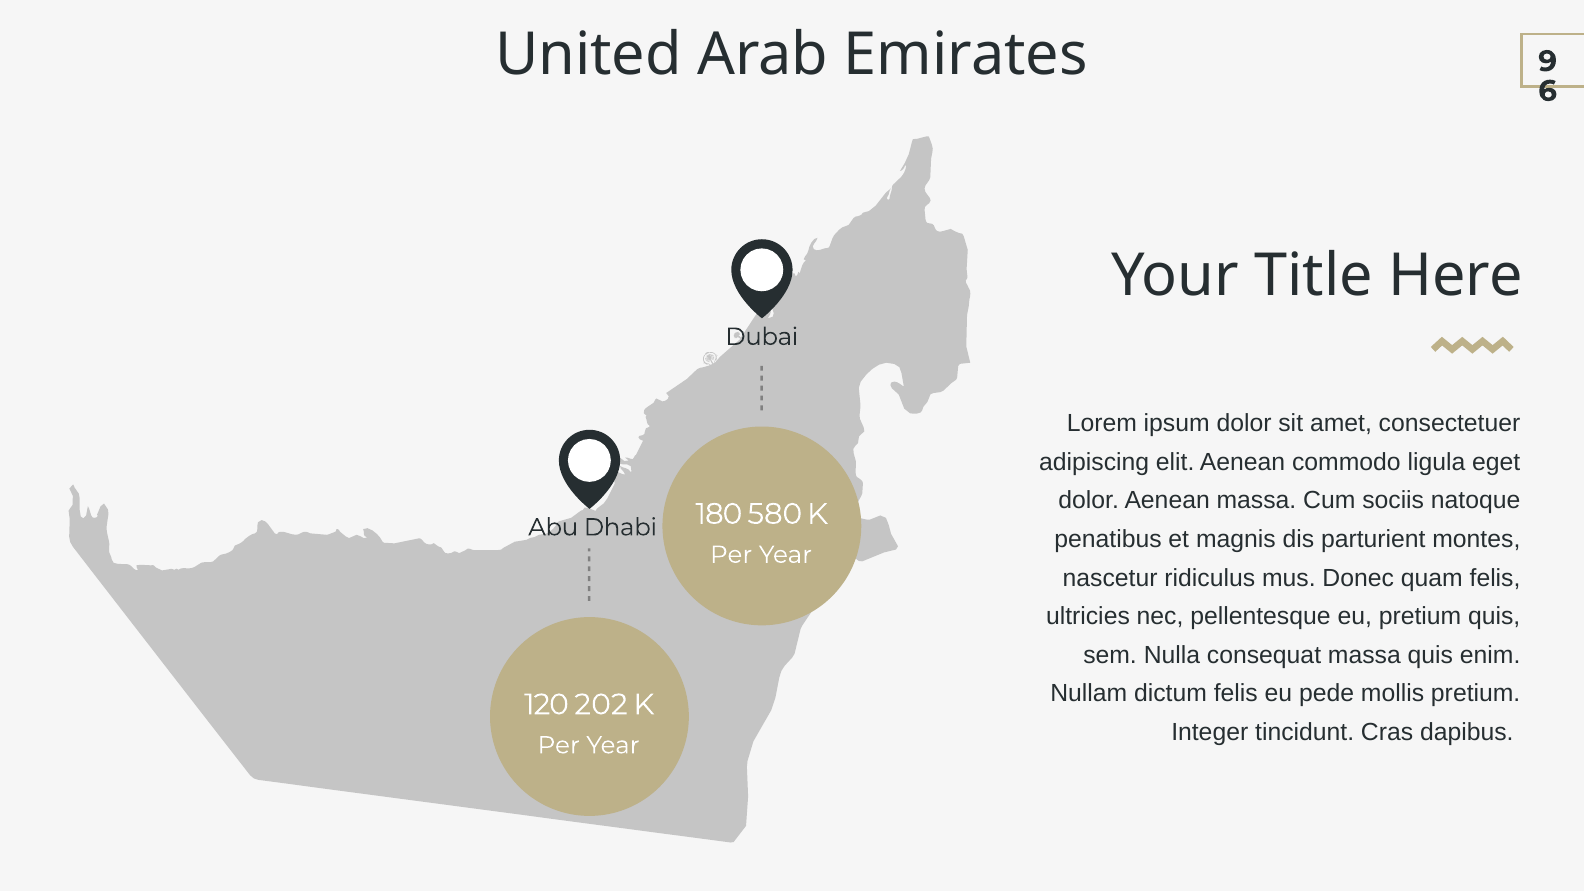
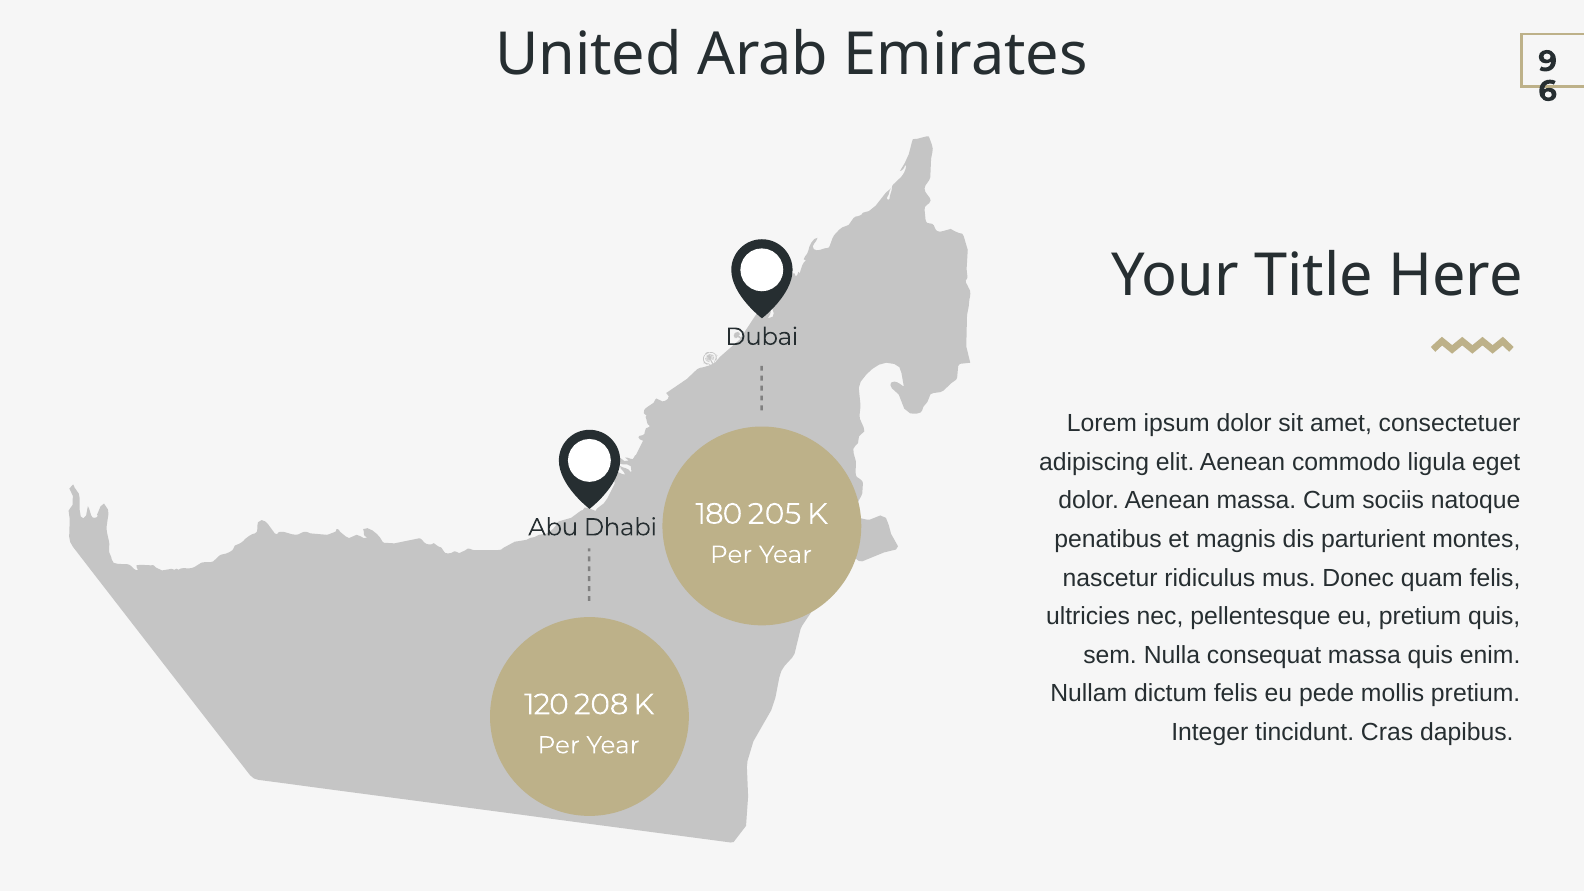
580: 580 -> 205
202: 202 -> 208
